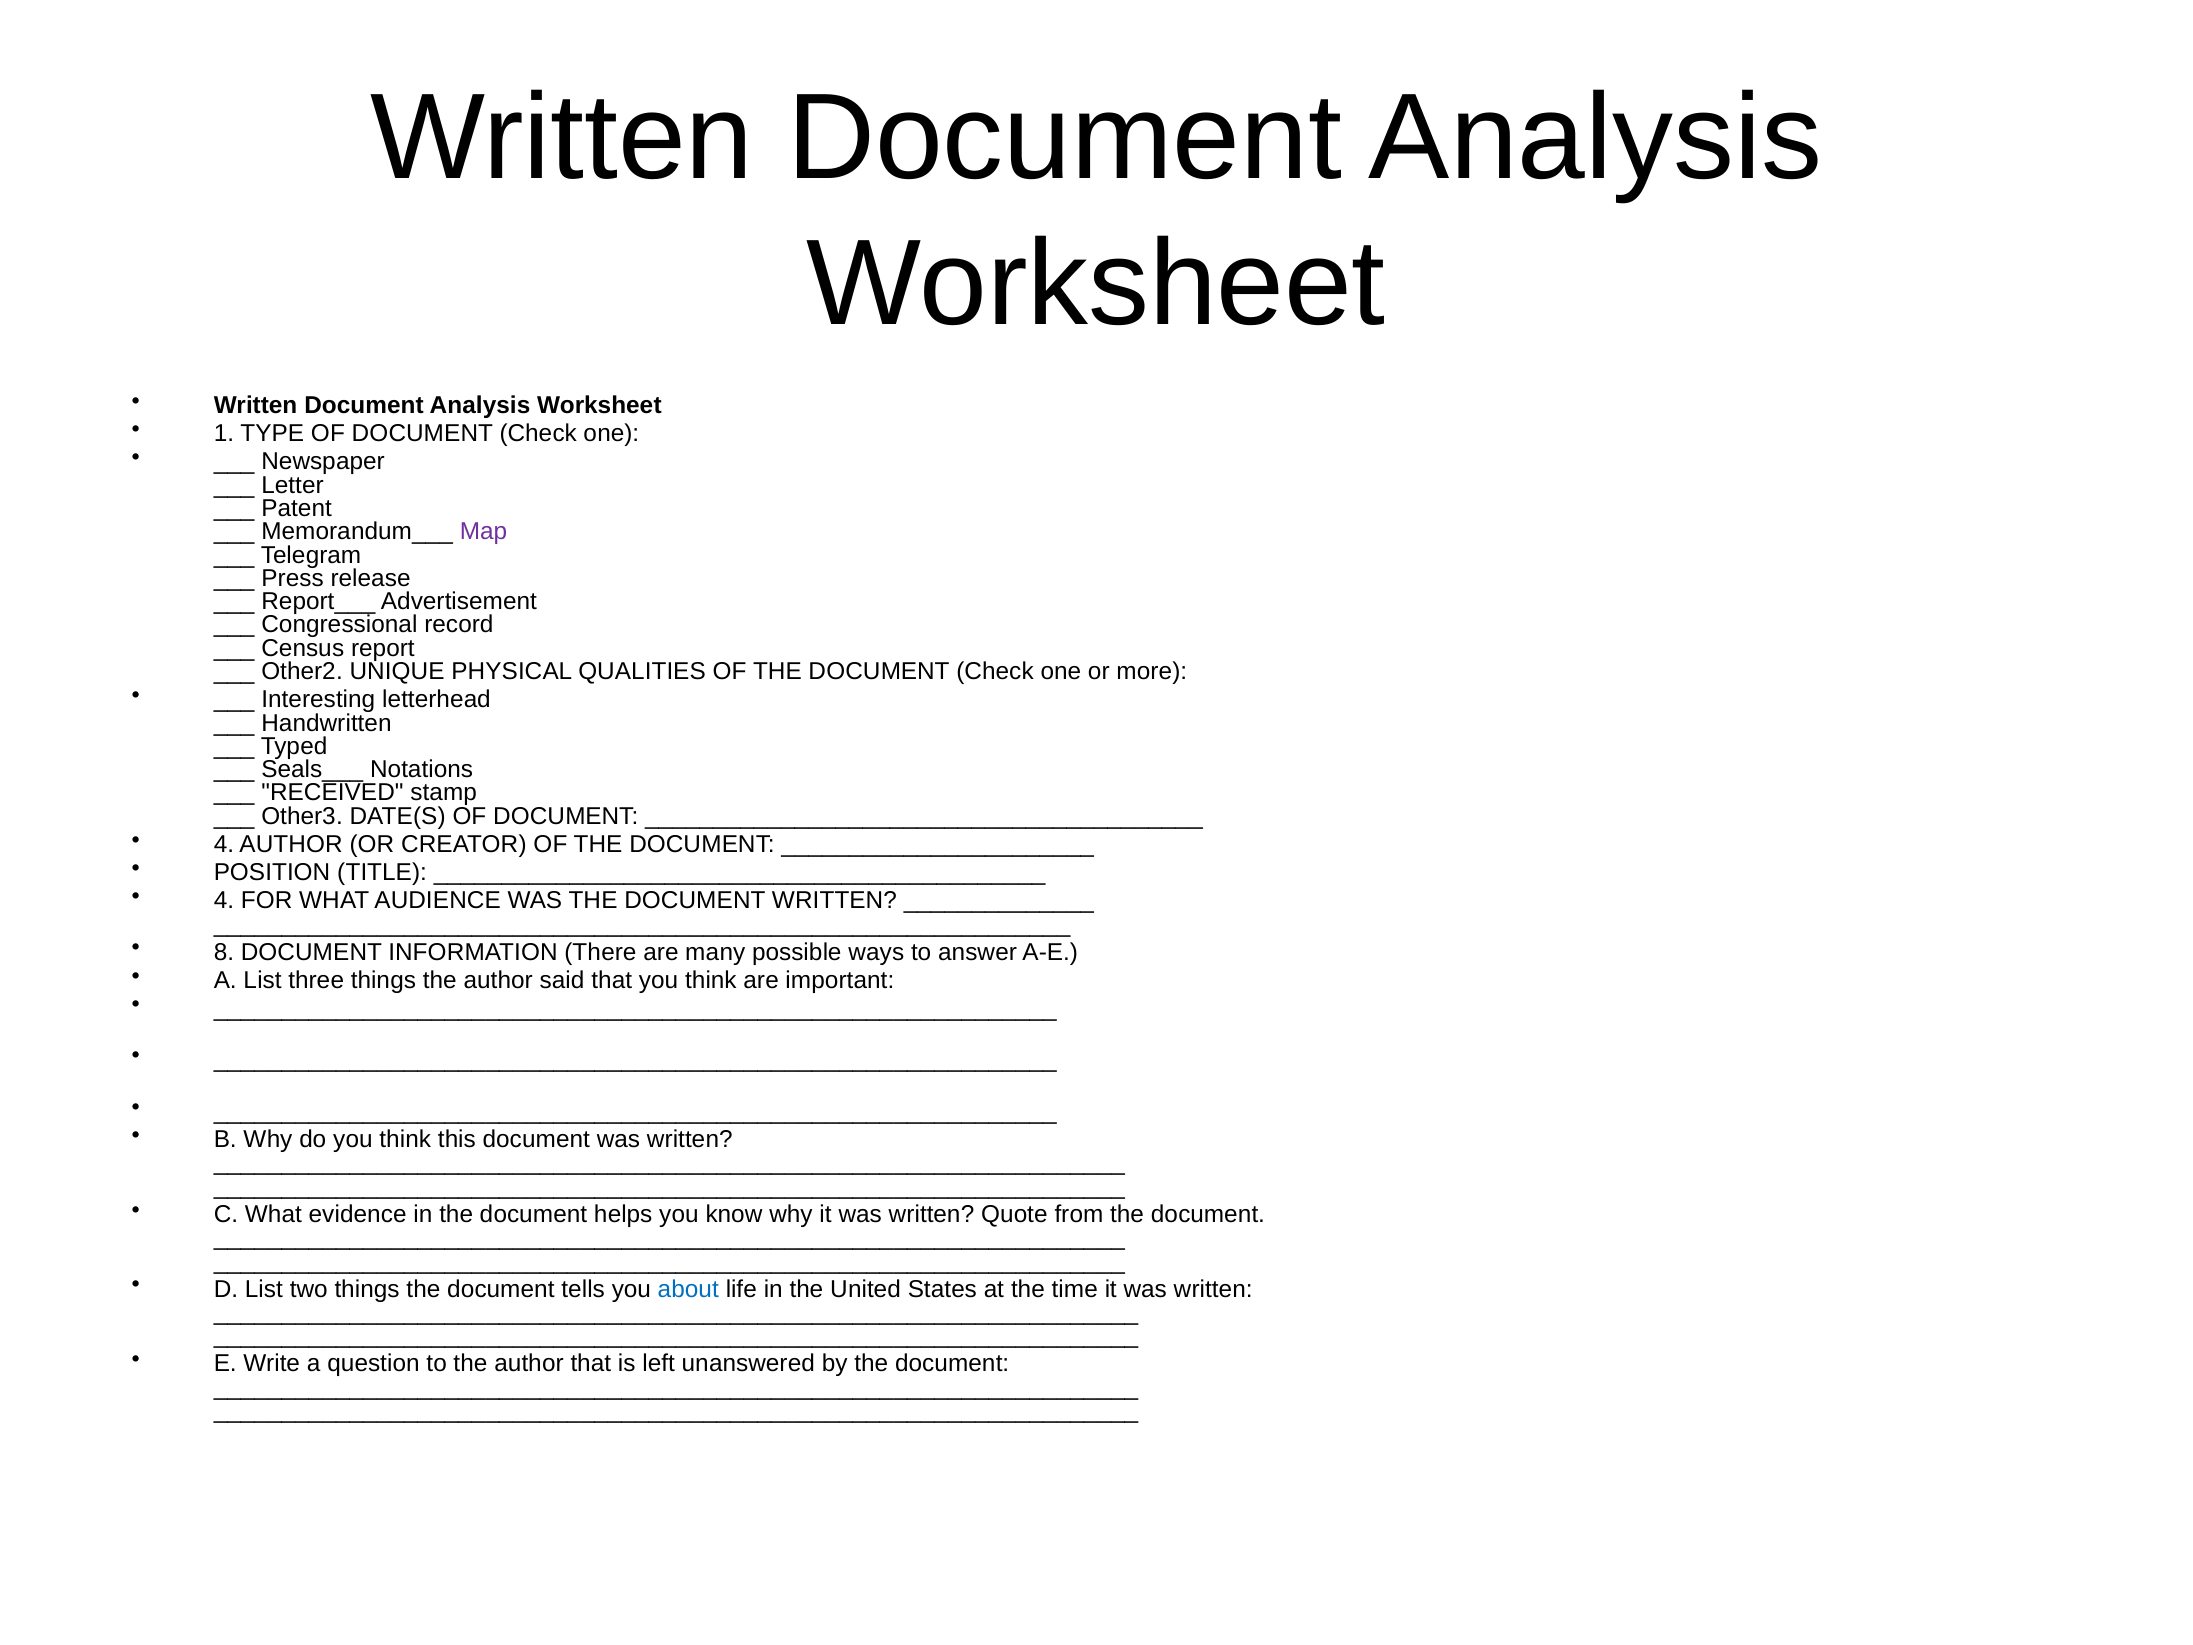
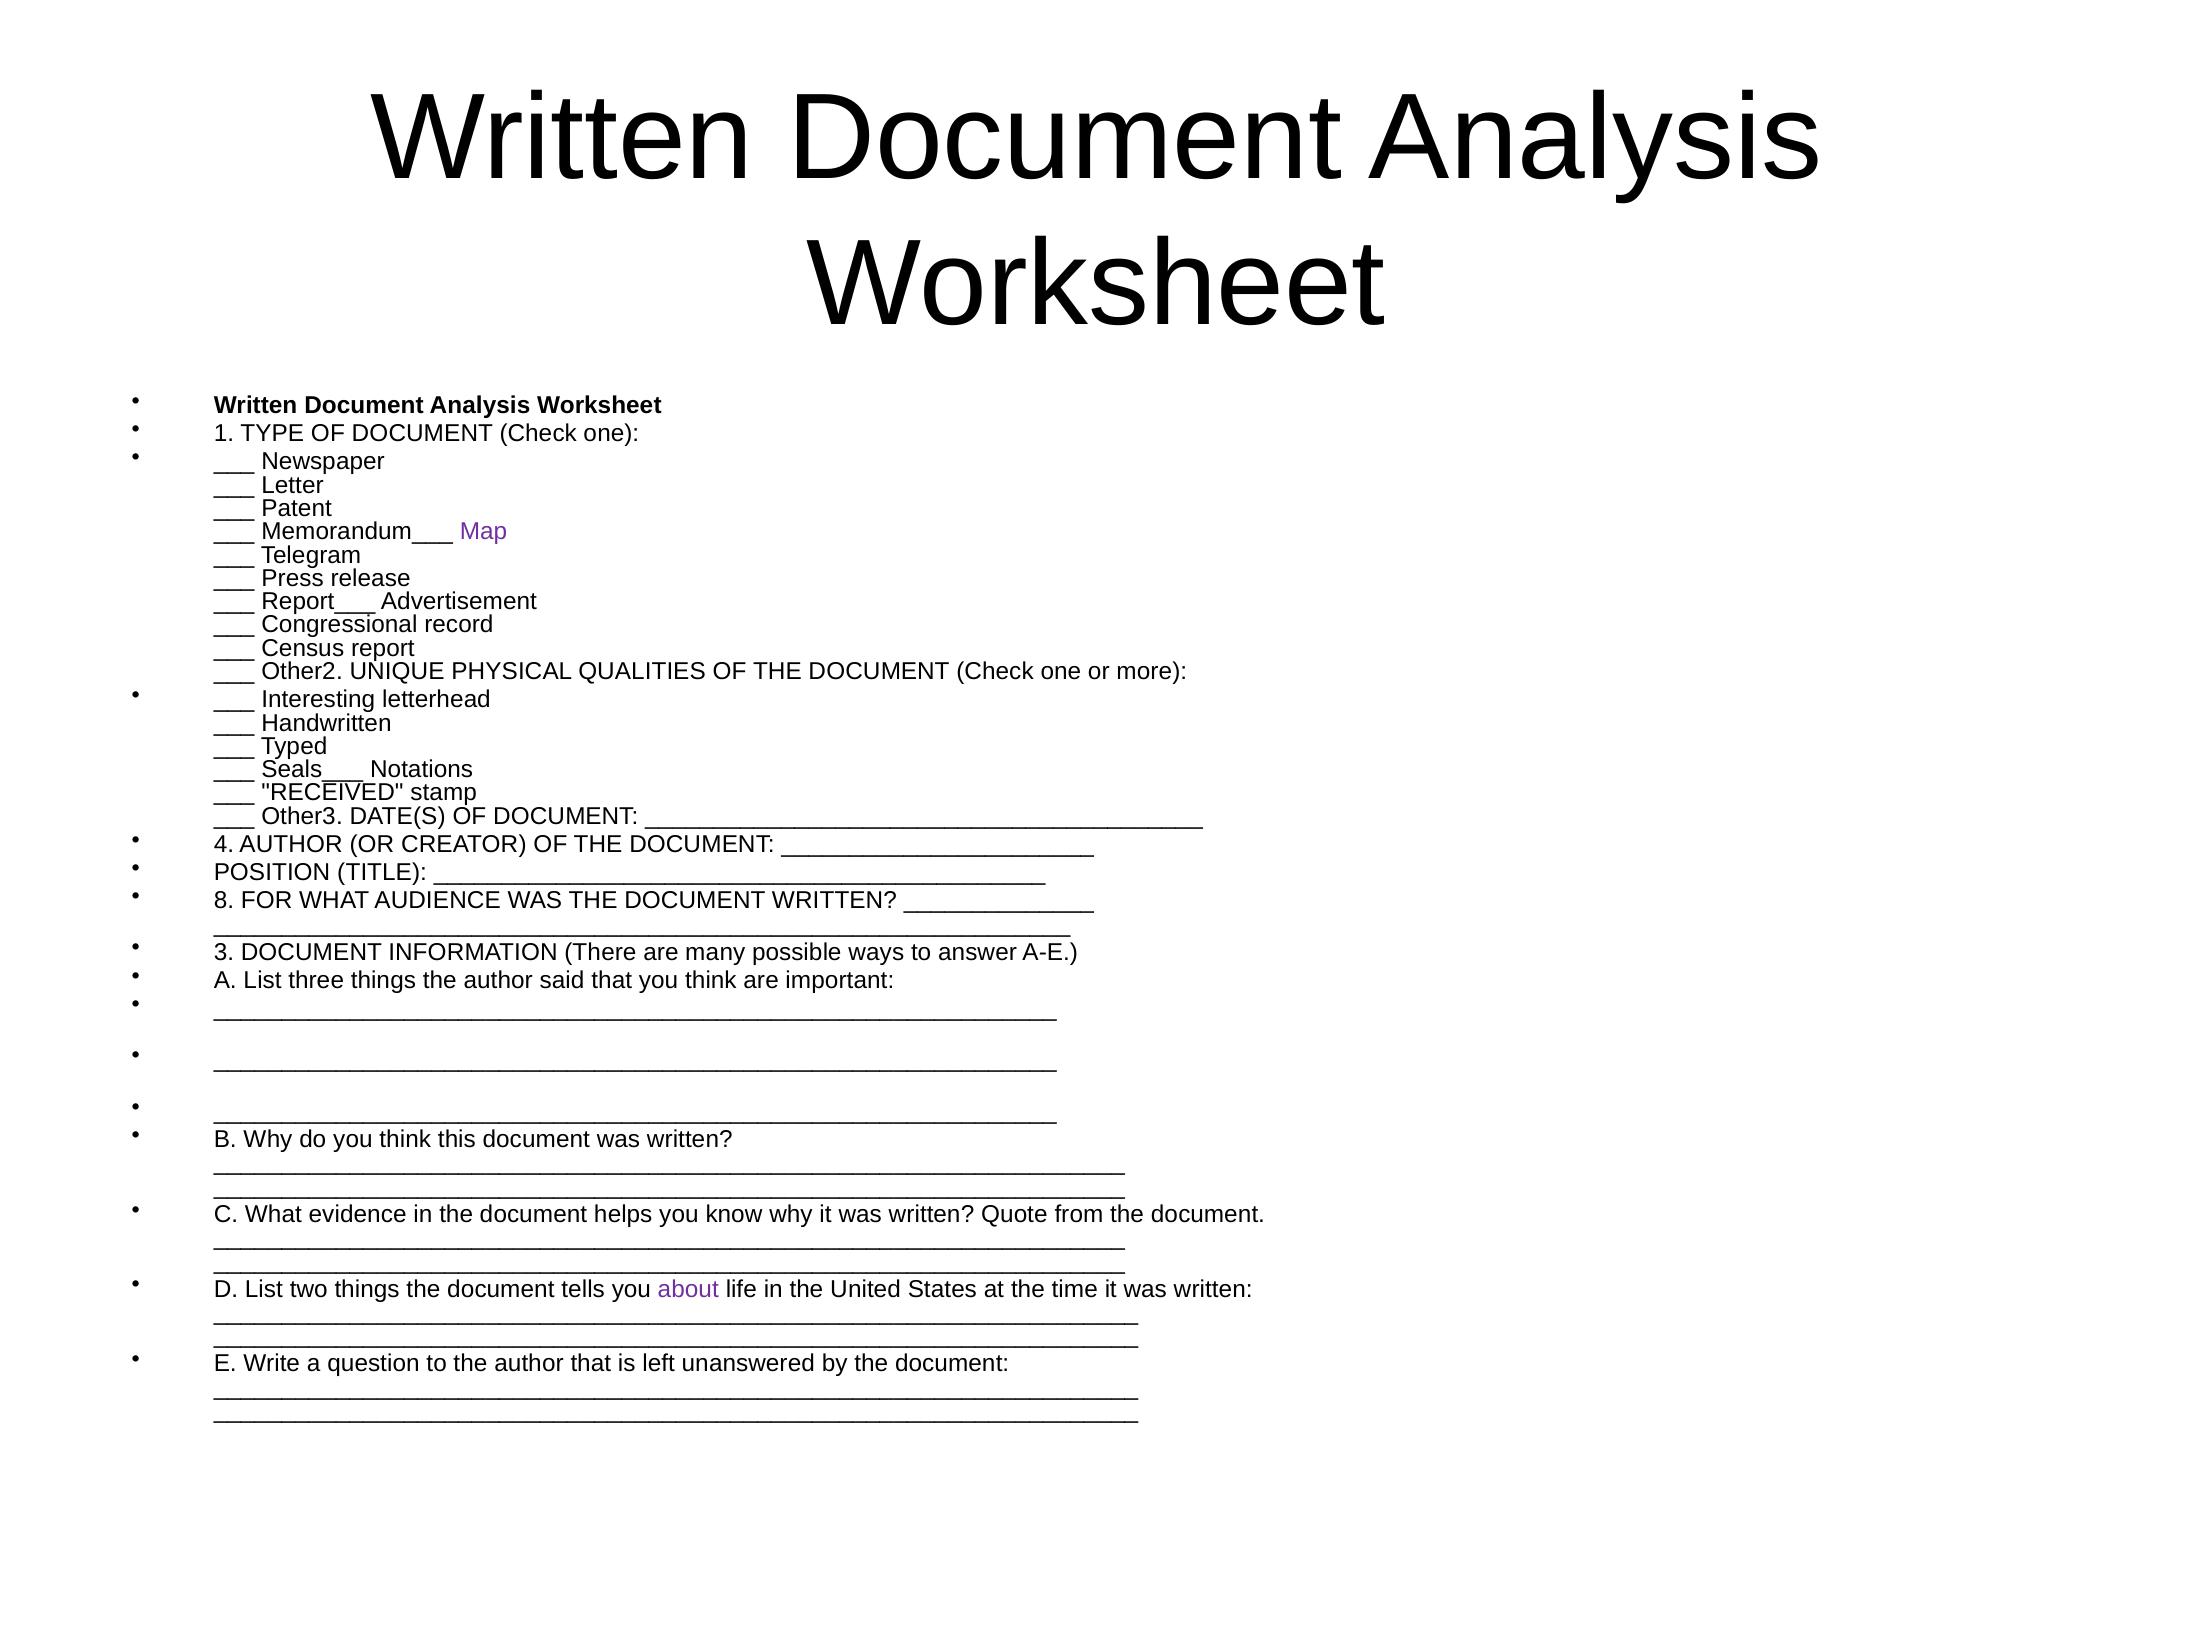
4 at (224, 901): 4 -> 8
8: 8 -> 3
about colour: blue -> purple
